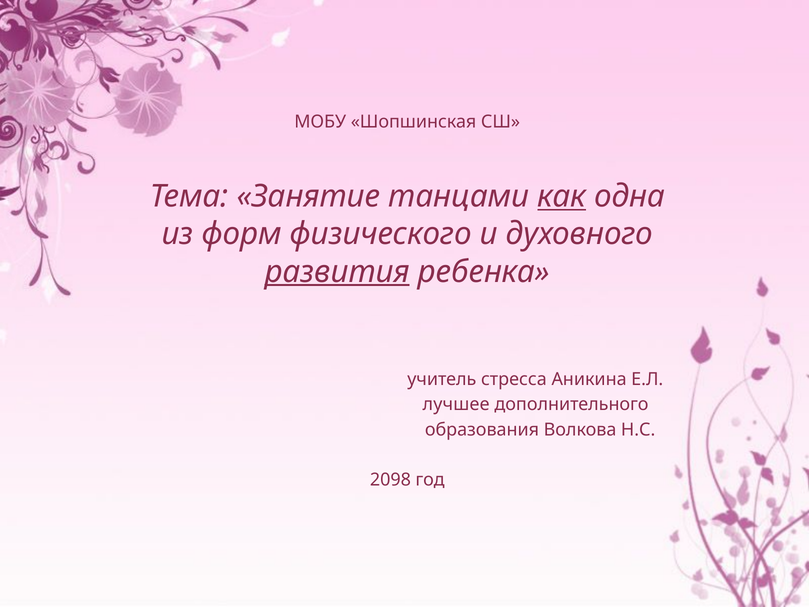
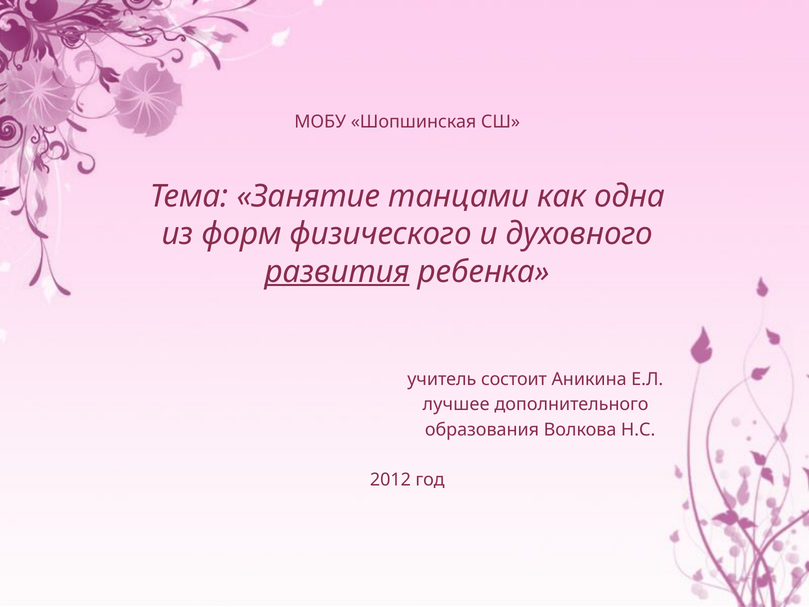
как underline: present -> none
стресса: стресса -> состоит
2098: 2098 -> 2012
